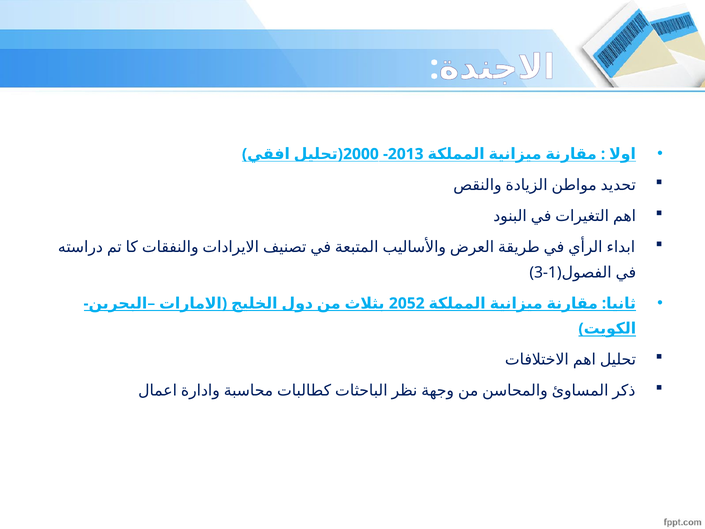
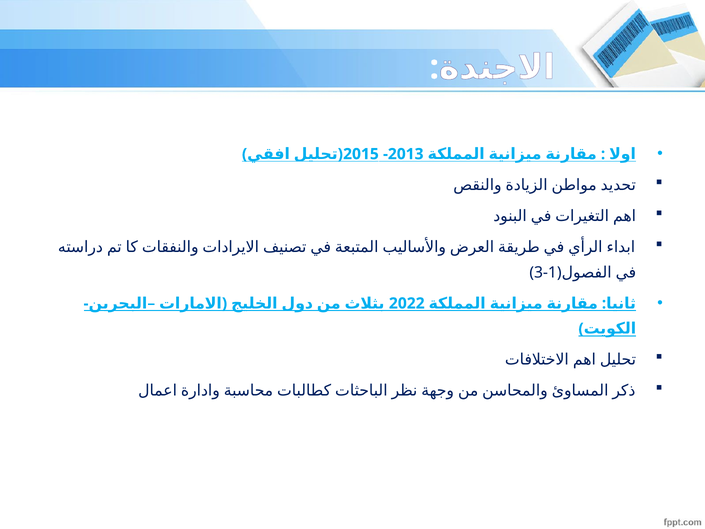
2000: 2000 -> 2015
2052: 2052 -> 2022
